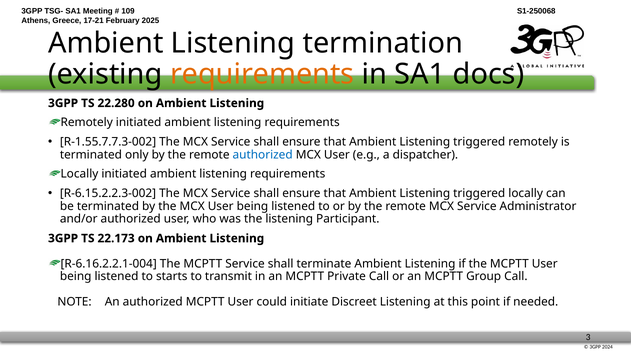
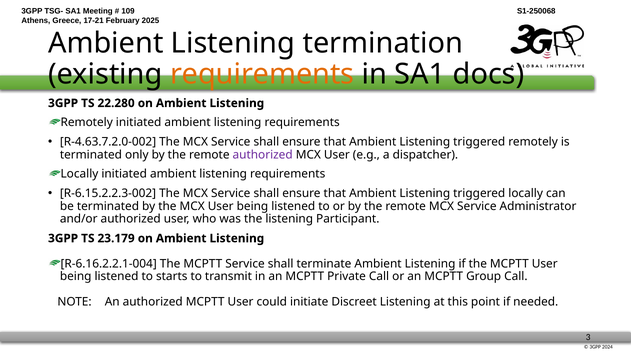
R-1.55.7.7.3-002: R-1.55.7.7.3-002 -> R-4.63.7.2.0-002
authorized at (263, 155) colour: blue -> purple
22.173: 22.173 -> 23.179
